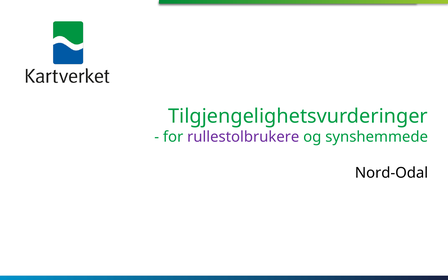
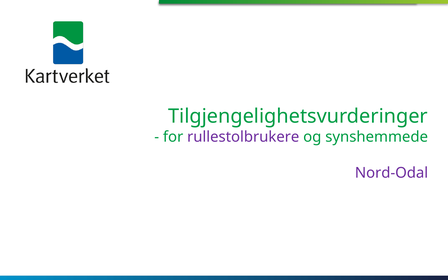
Nord-Odal colour: black -> purple
